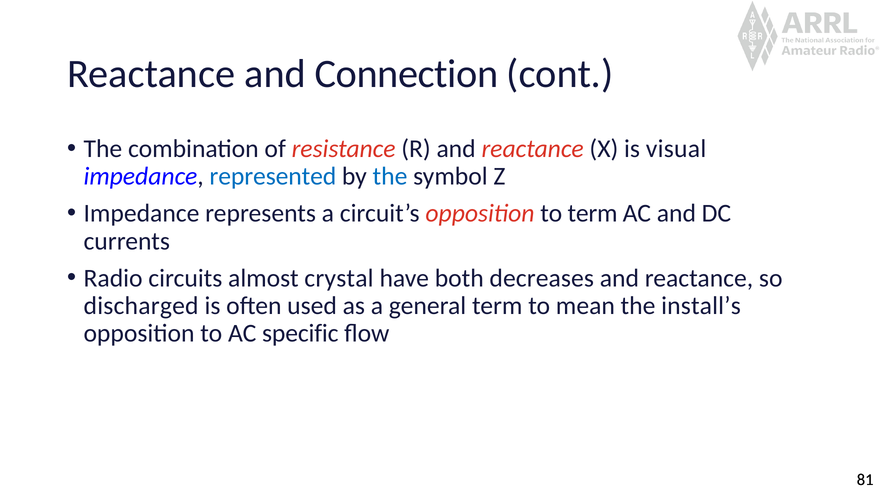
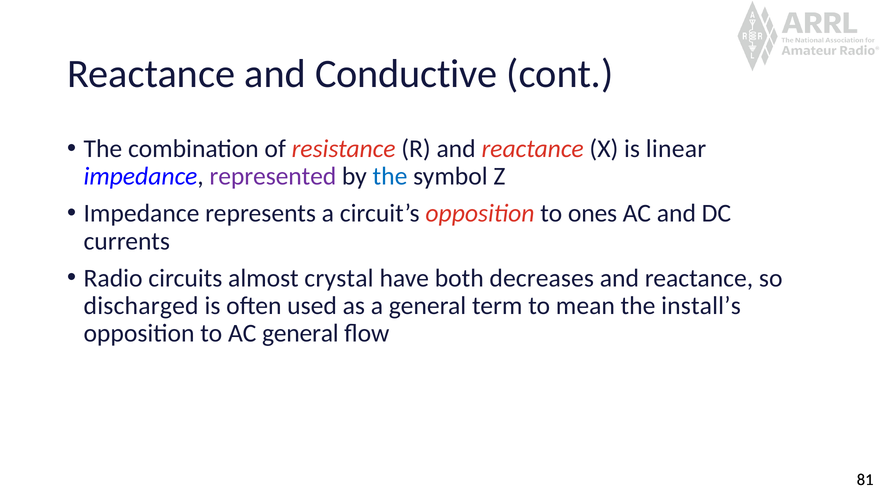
Connection: Connection -> Conductive
visual: visual -> linear
represented colour: blue -> purple
to term: term -> ones
AC specific: specific -> general
